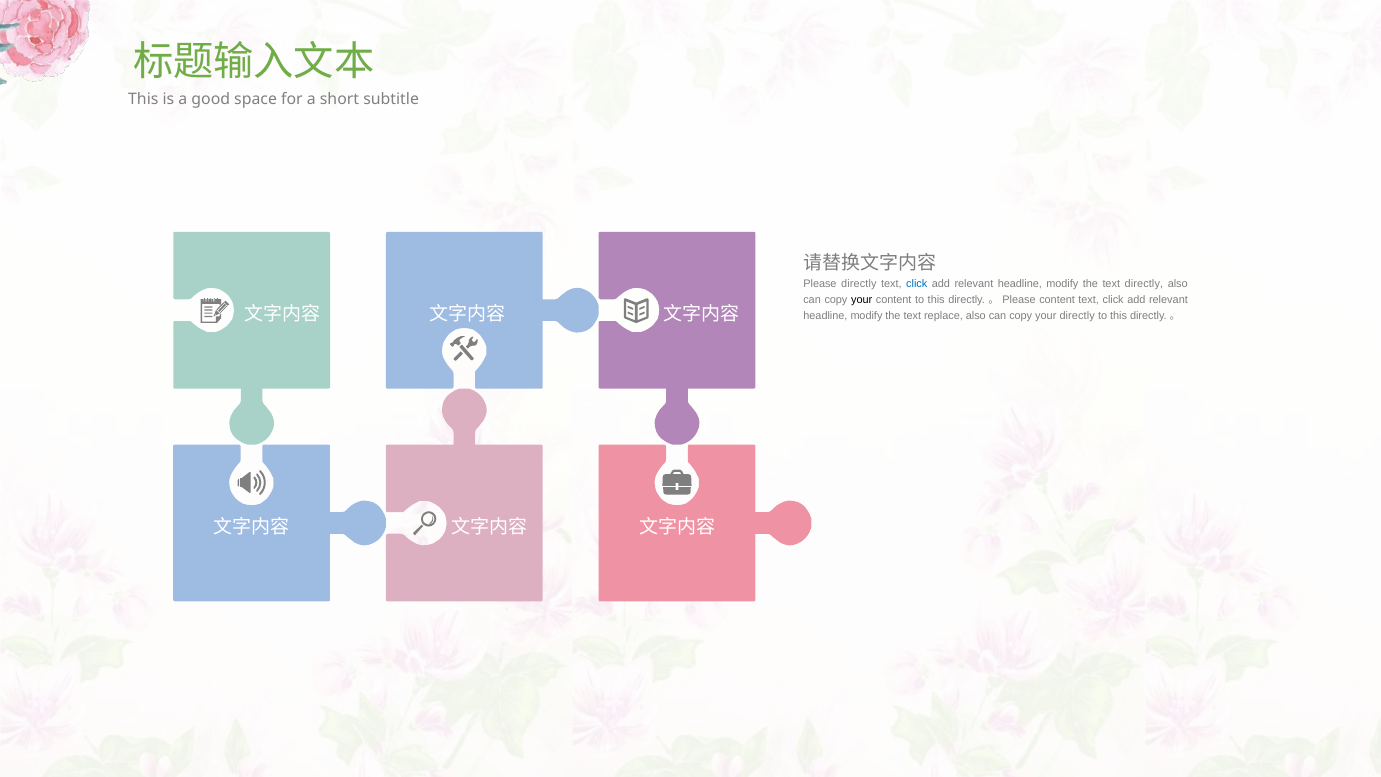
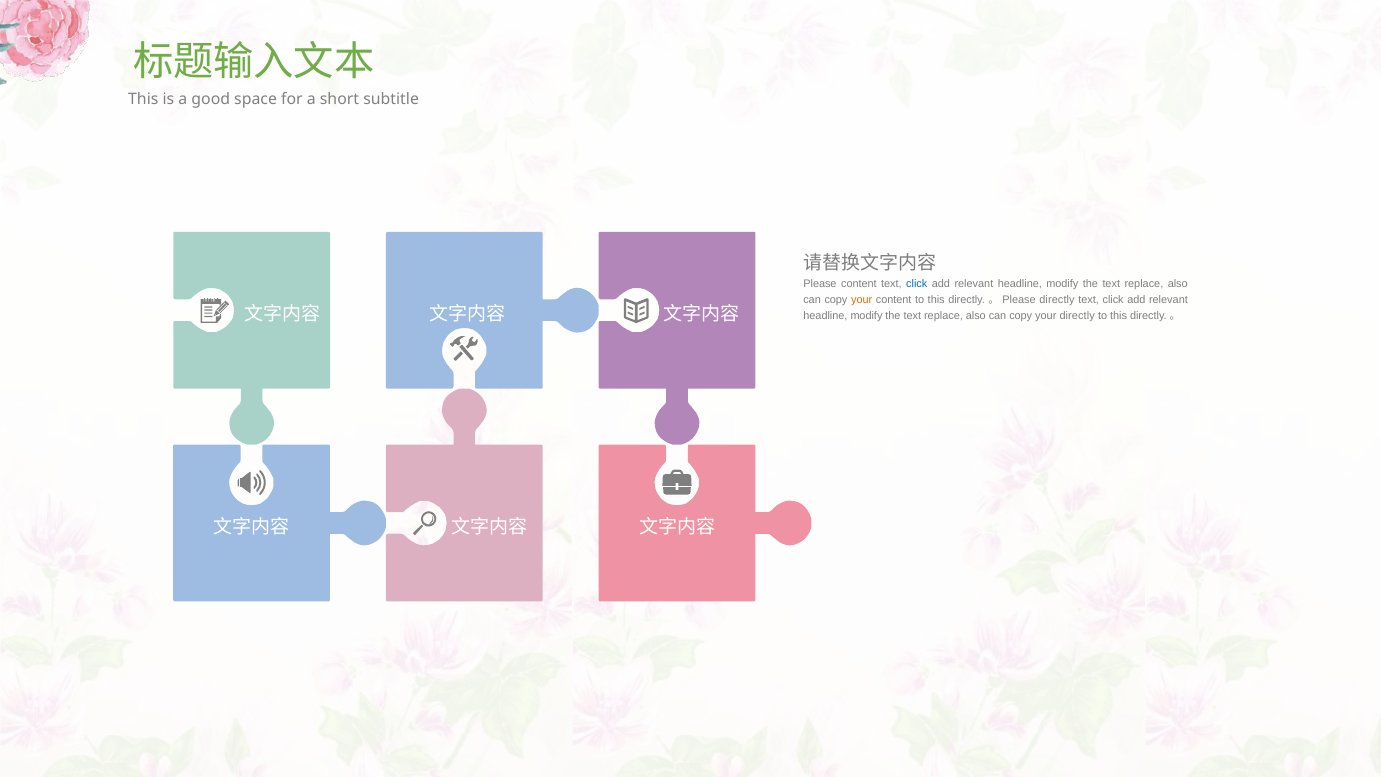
Please directly: directly -> content
directly at (1144, 284): directly -> replace
your at (862, 300) colour: black -> orange
Please content: content -> directly
